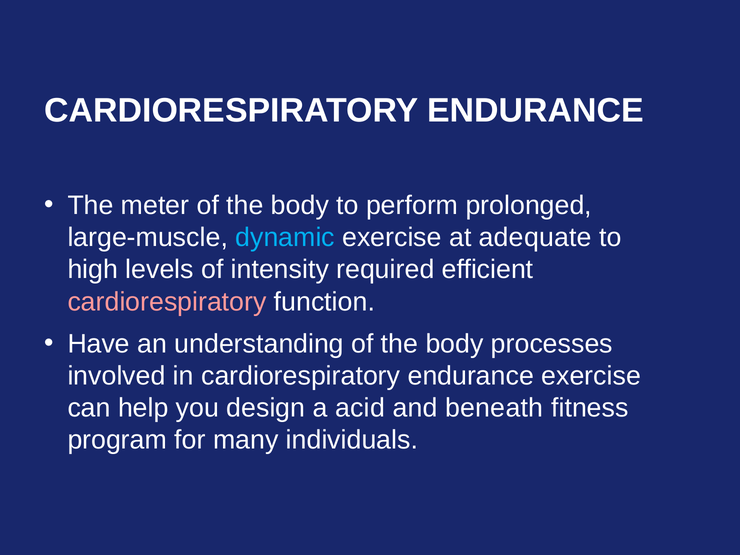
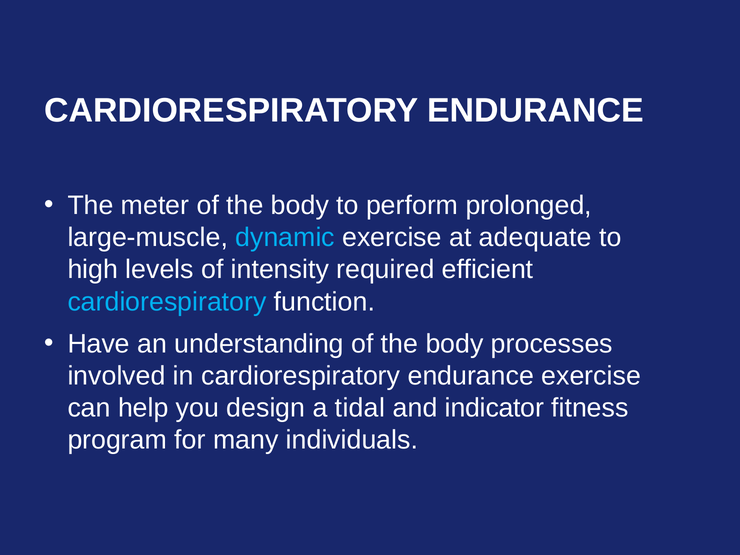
cardiorespiratory at (167, 302) colour: pink -> light blue
acid: acid -> tidal
beneath: beneath -> indicator
